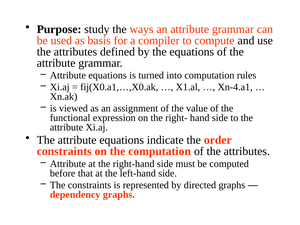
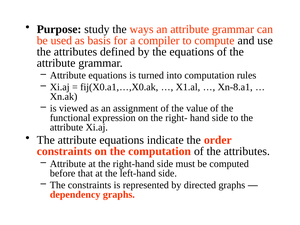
Xn-4.a1: Xn-4.a1 -> Xn-8.a1
